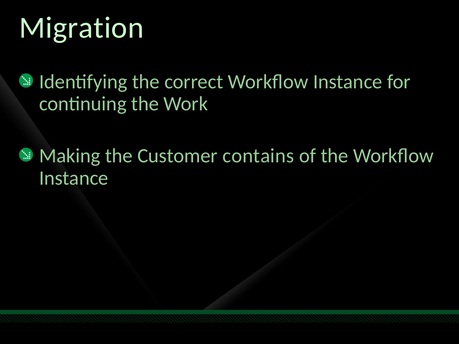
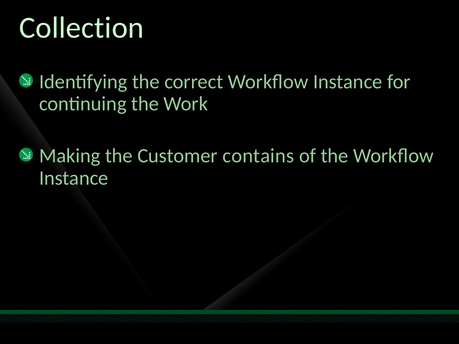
Migration: Migration -> Collection
